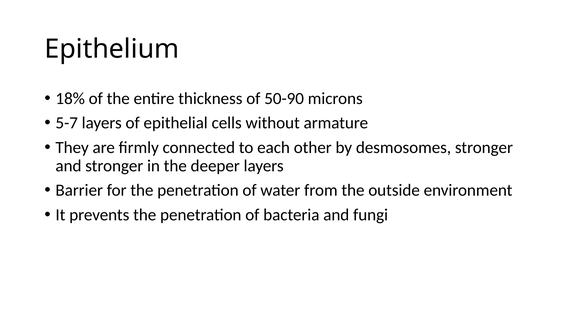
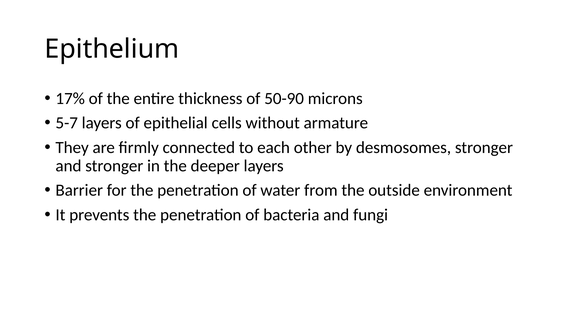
18%: 18% -> 17%
